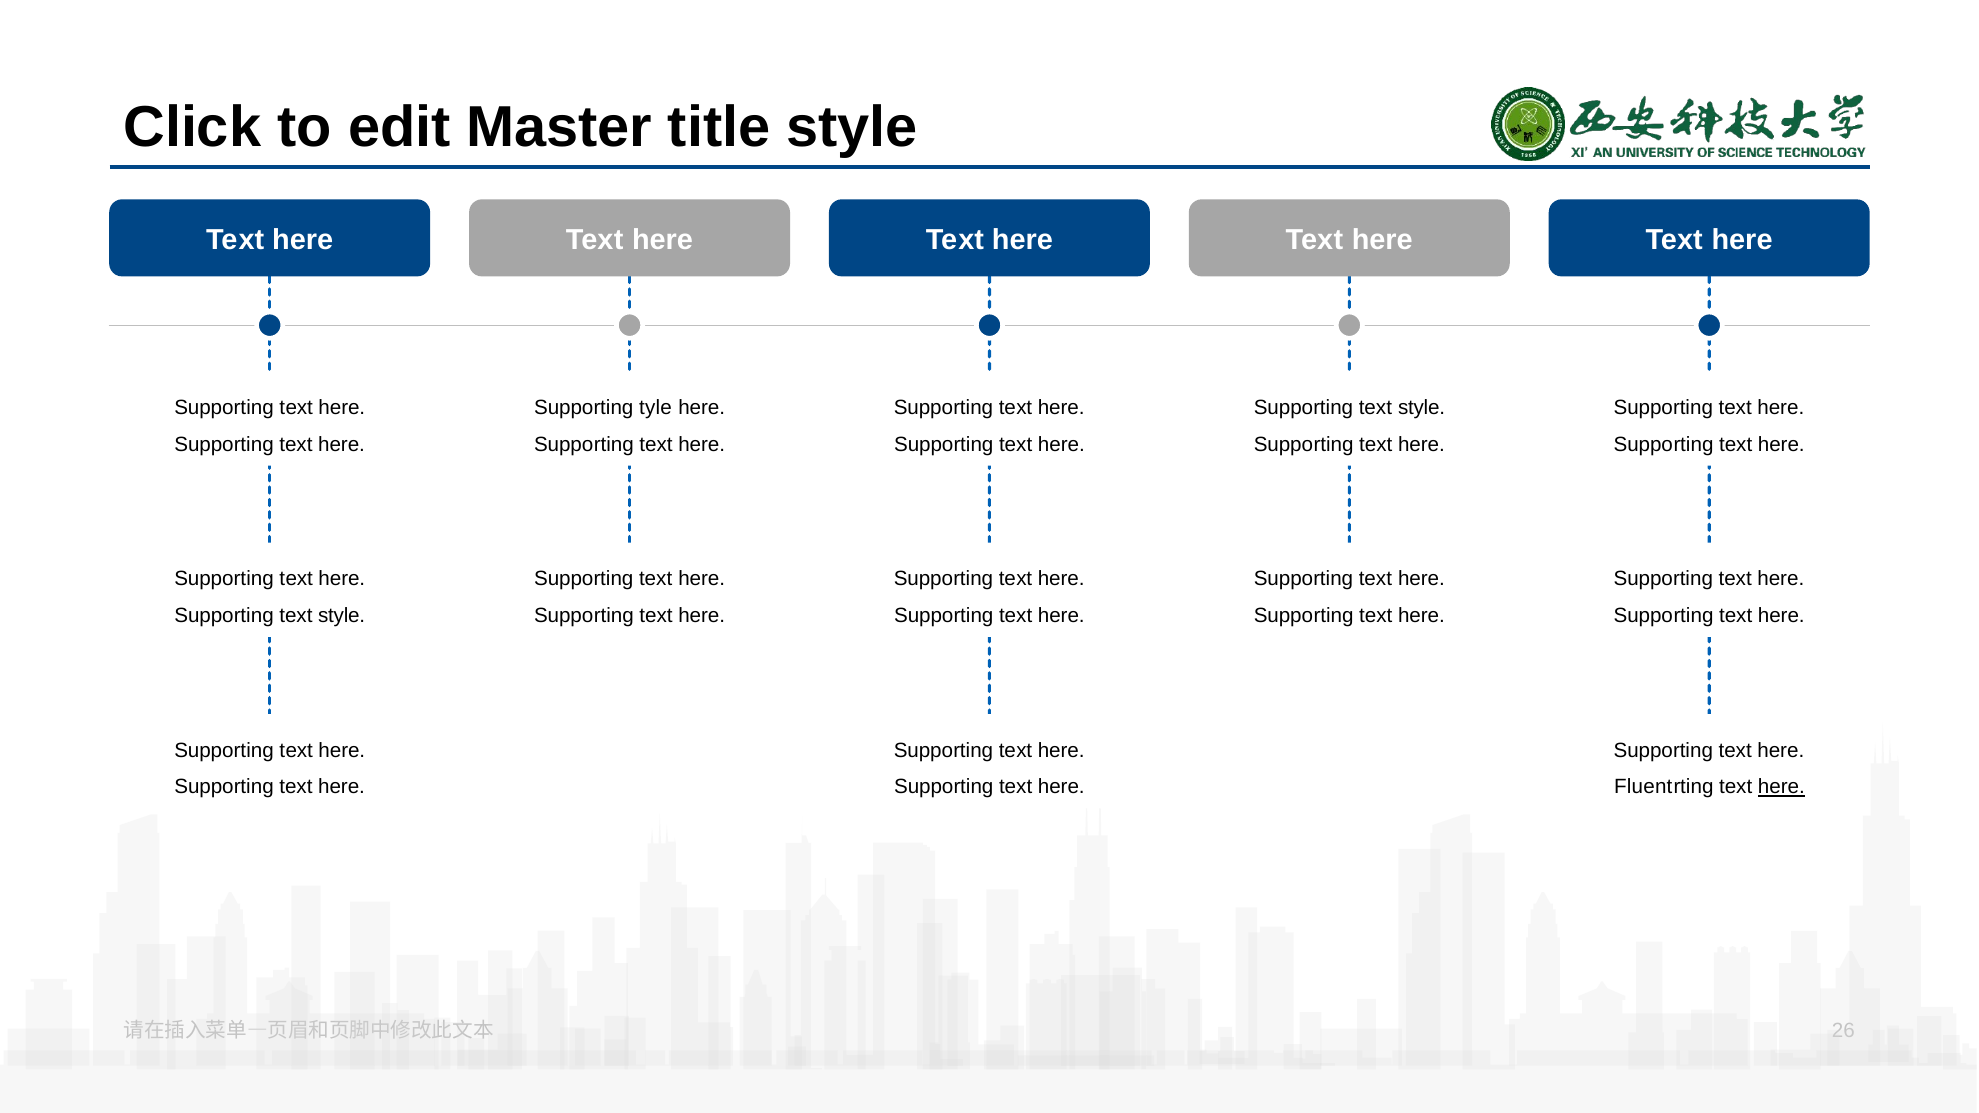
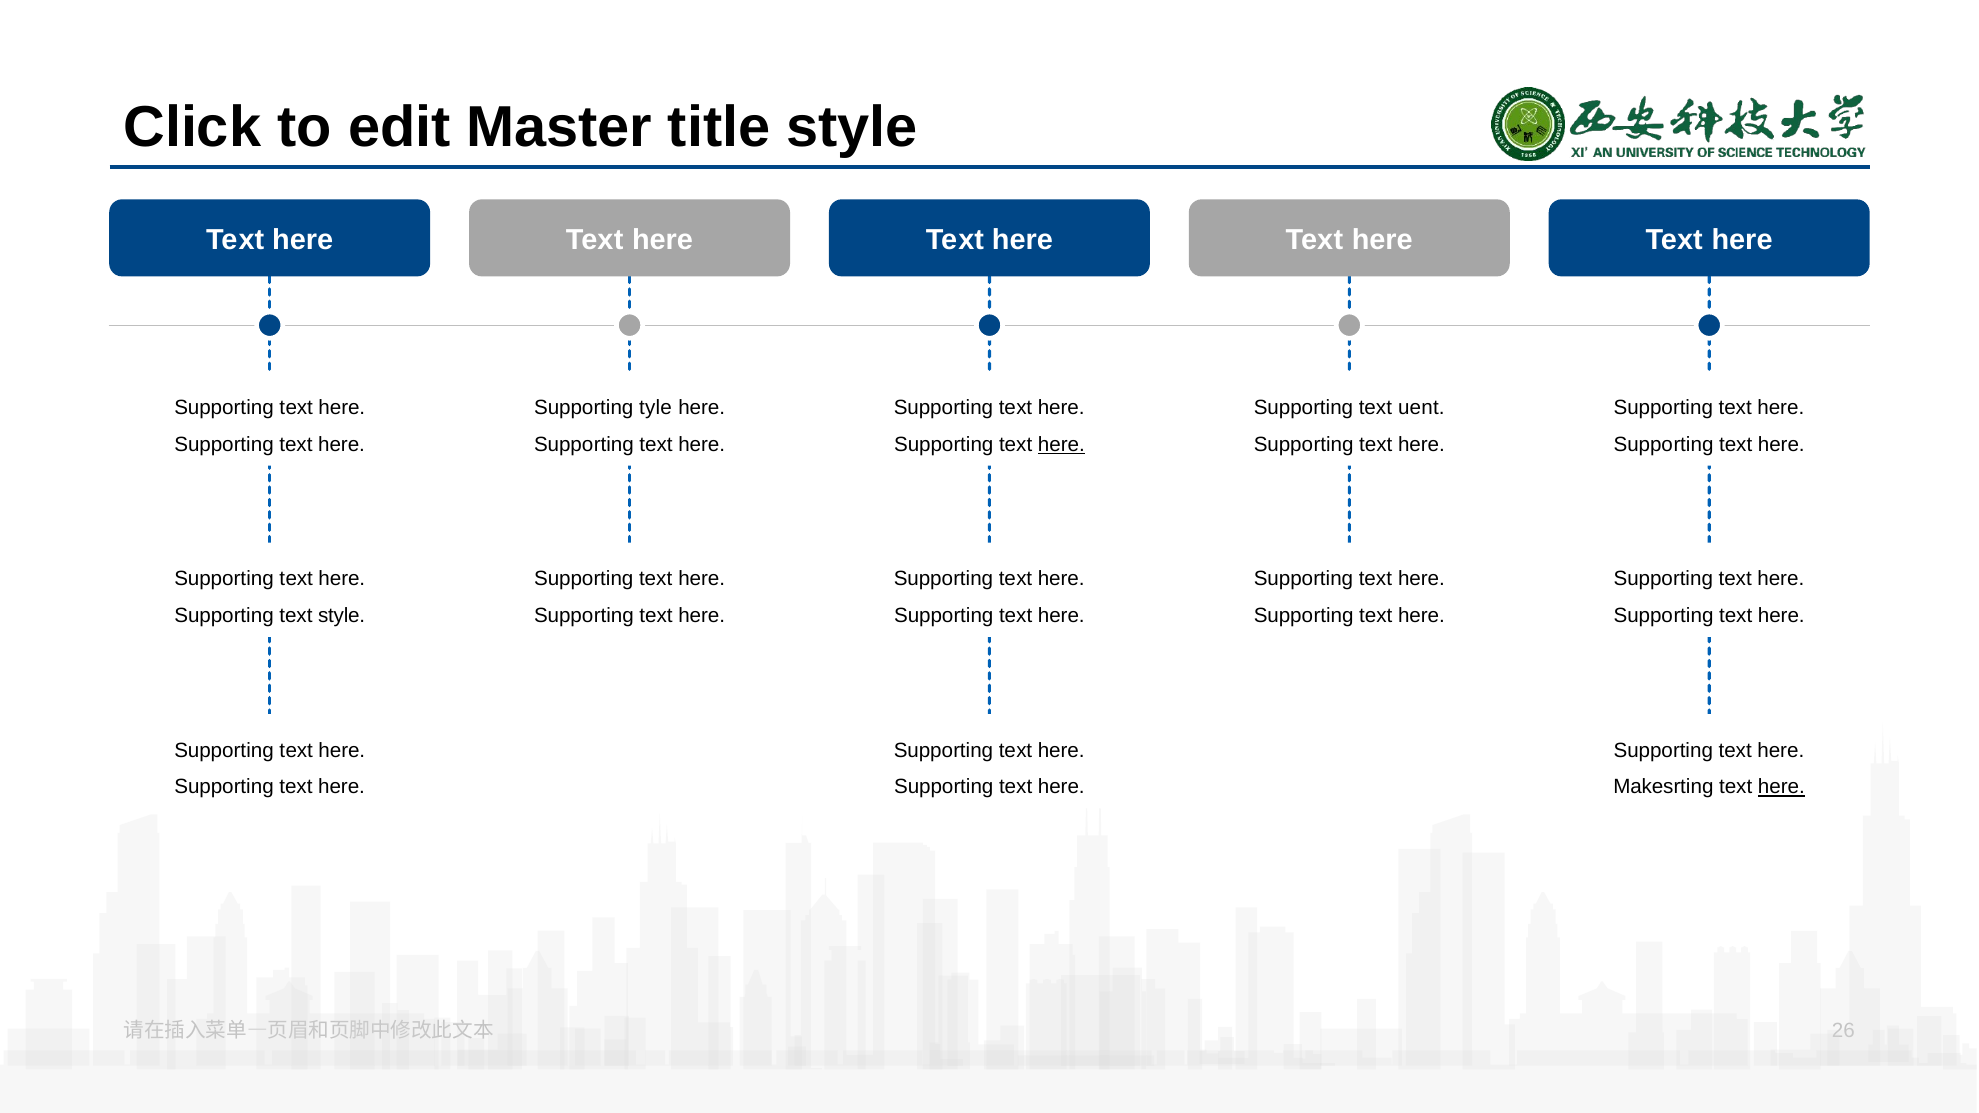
style at (1422, 408): style -> uent
here at (1061, 444) underline: none -> present
Fluent: Fluent -> Makes
